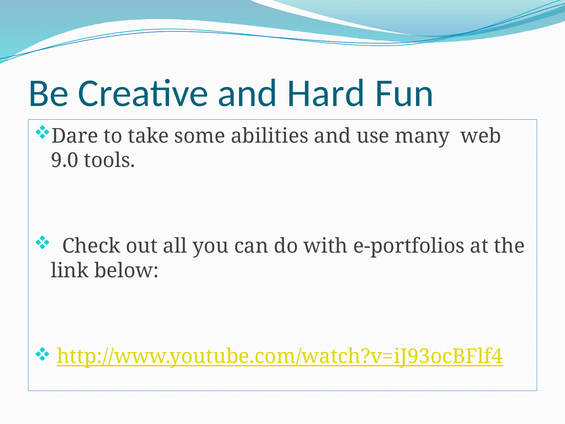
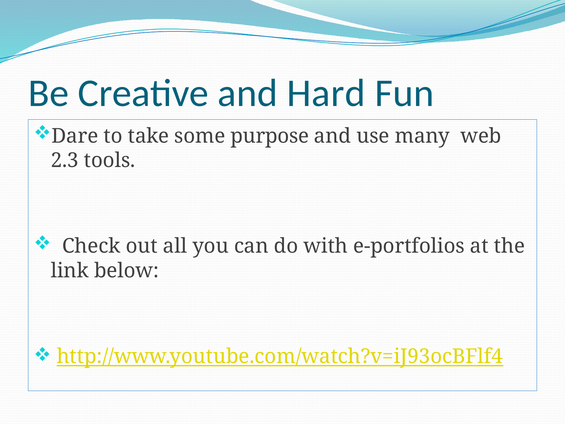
abilities: abilities -> purpose
9.0: 9.0 -> 2.3
